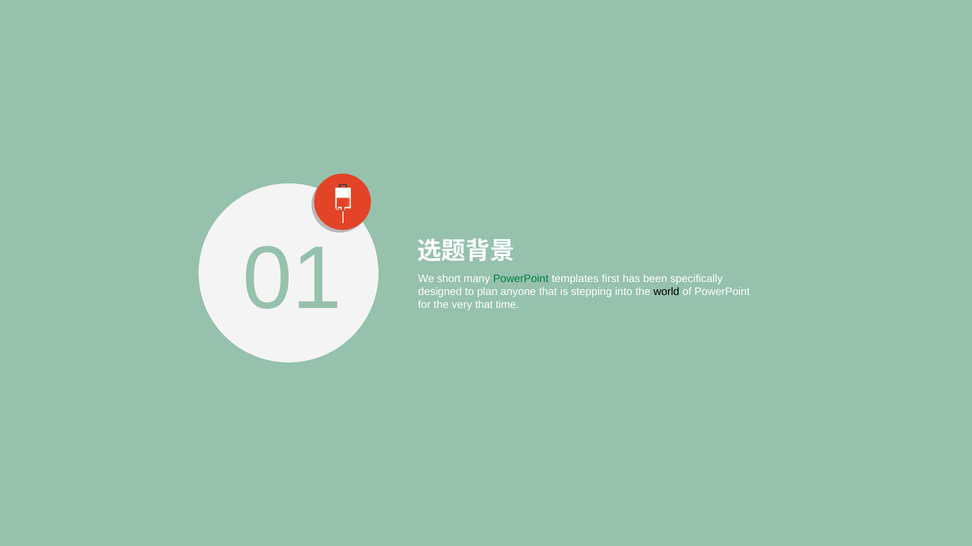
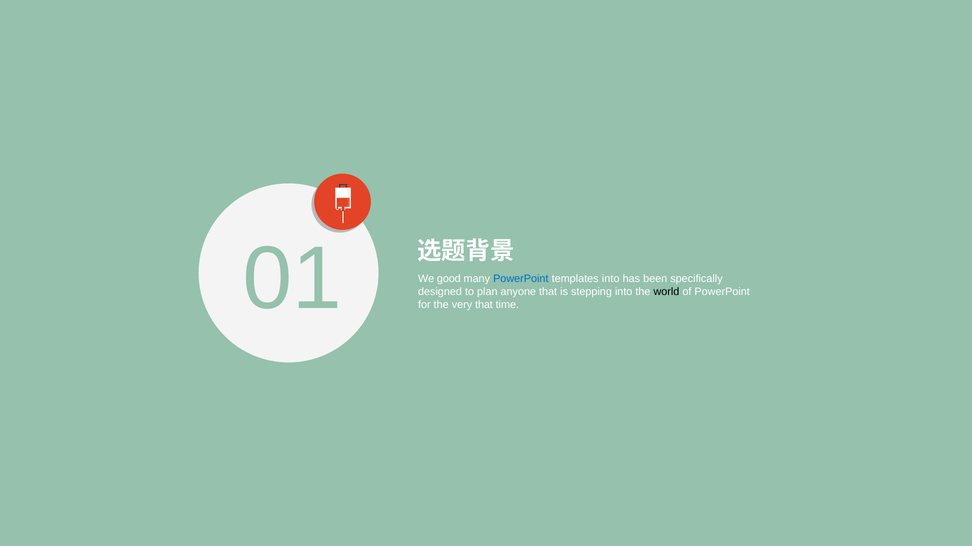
short: short -> good
PowerPoint at (521, 279) colour: green -> blue
templates first: first -> into
